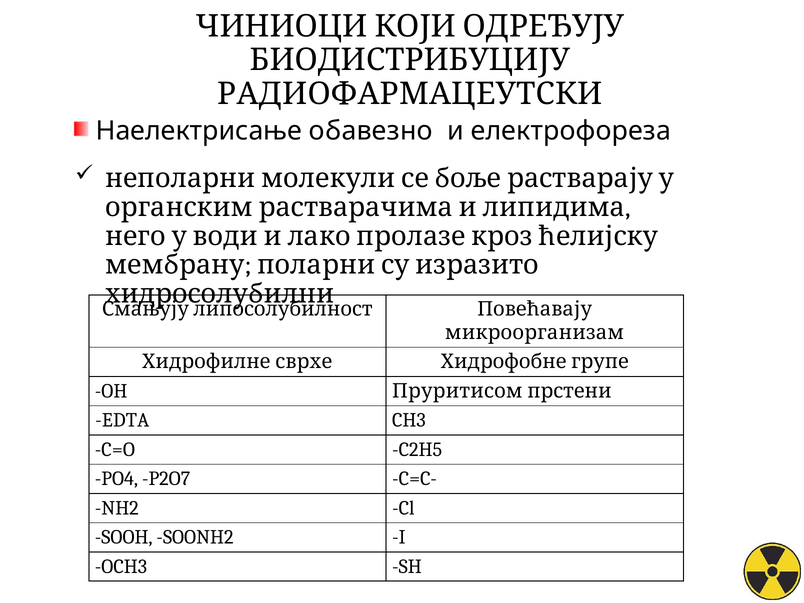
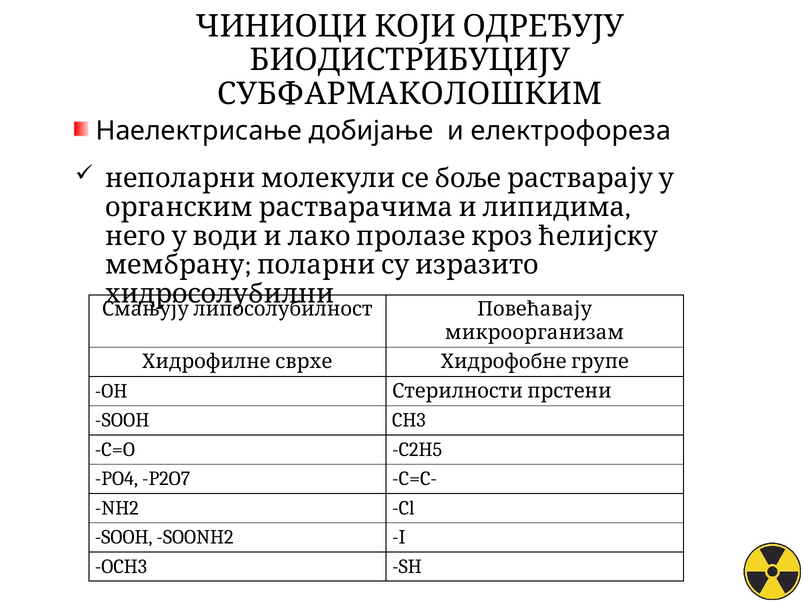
РАДИОФАРМАЦЕУТСКИ: РАДИОФАРМАЦЕУТСКИ -> СУБФАРМАКОЛОШКИМ
обавезно: обавезно -> добијање
Пруритисом: Пруритисом -> Стерилности
EDTA at (122, 420): EDTA -> SOOH
